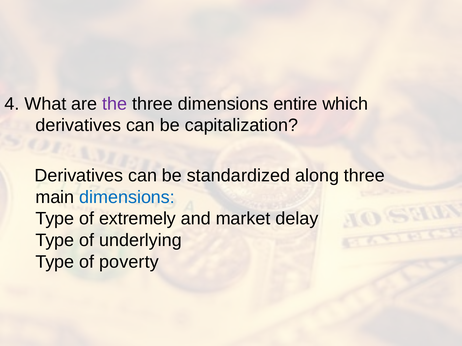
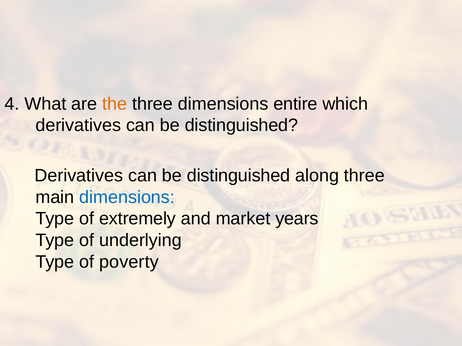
the colour: purple -> orange
capitalization at (241, 126): capitalization -> distinguished
standardized at (239, 176): standardized -> distinguished
delay: delay -> years
